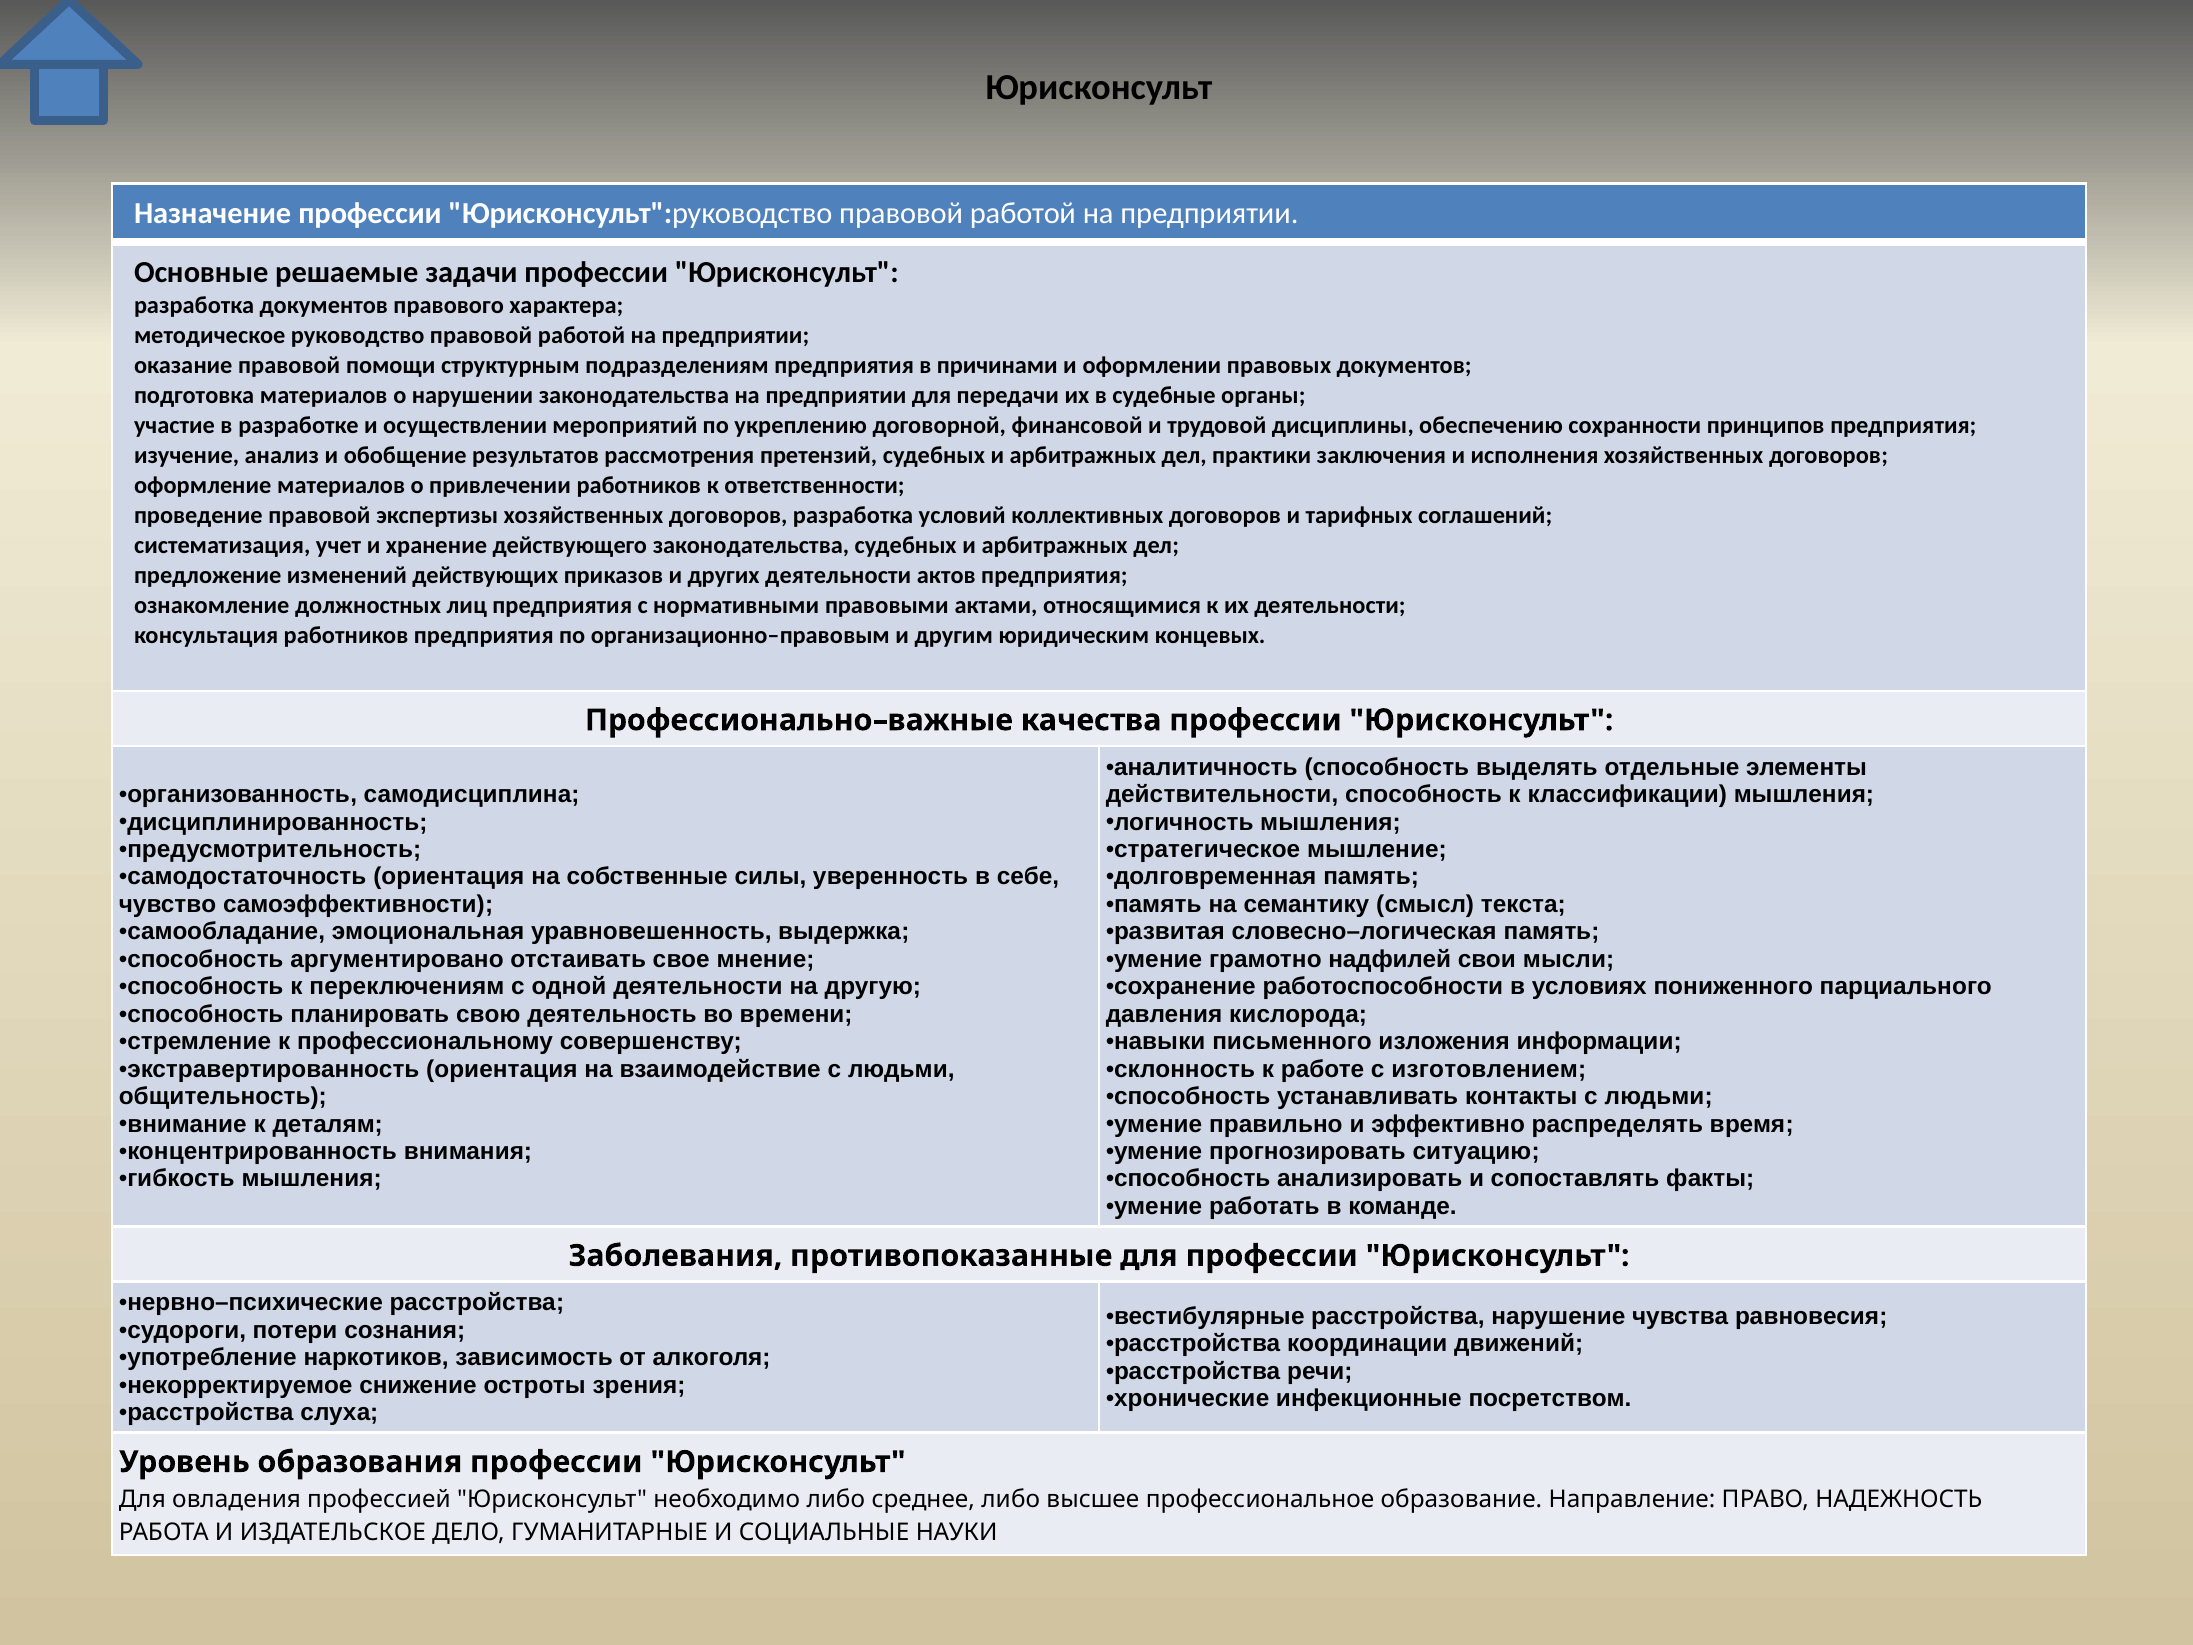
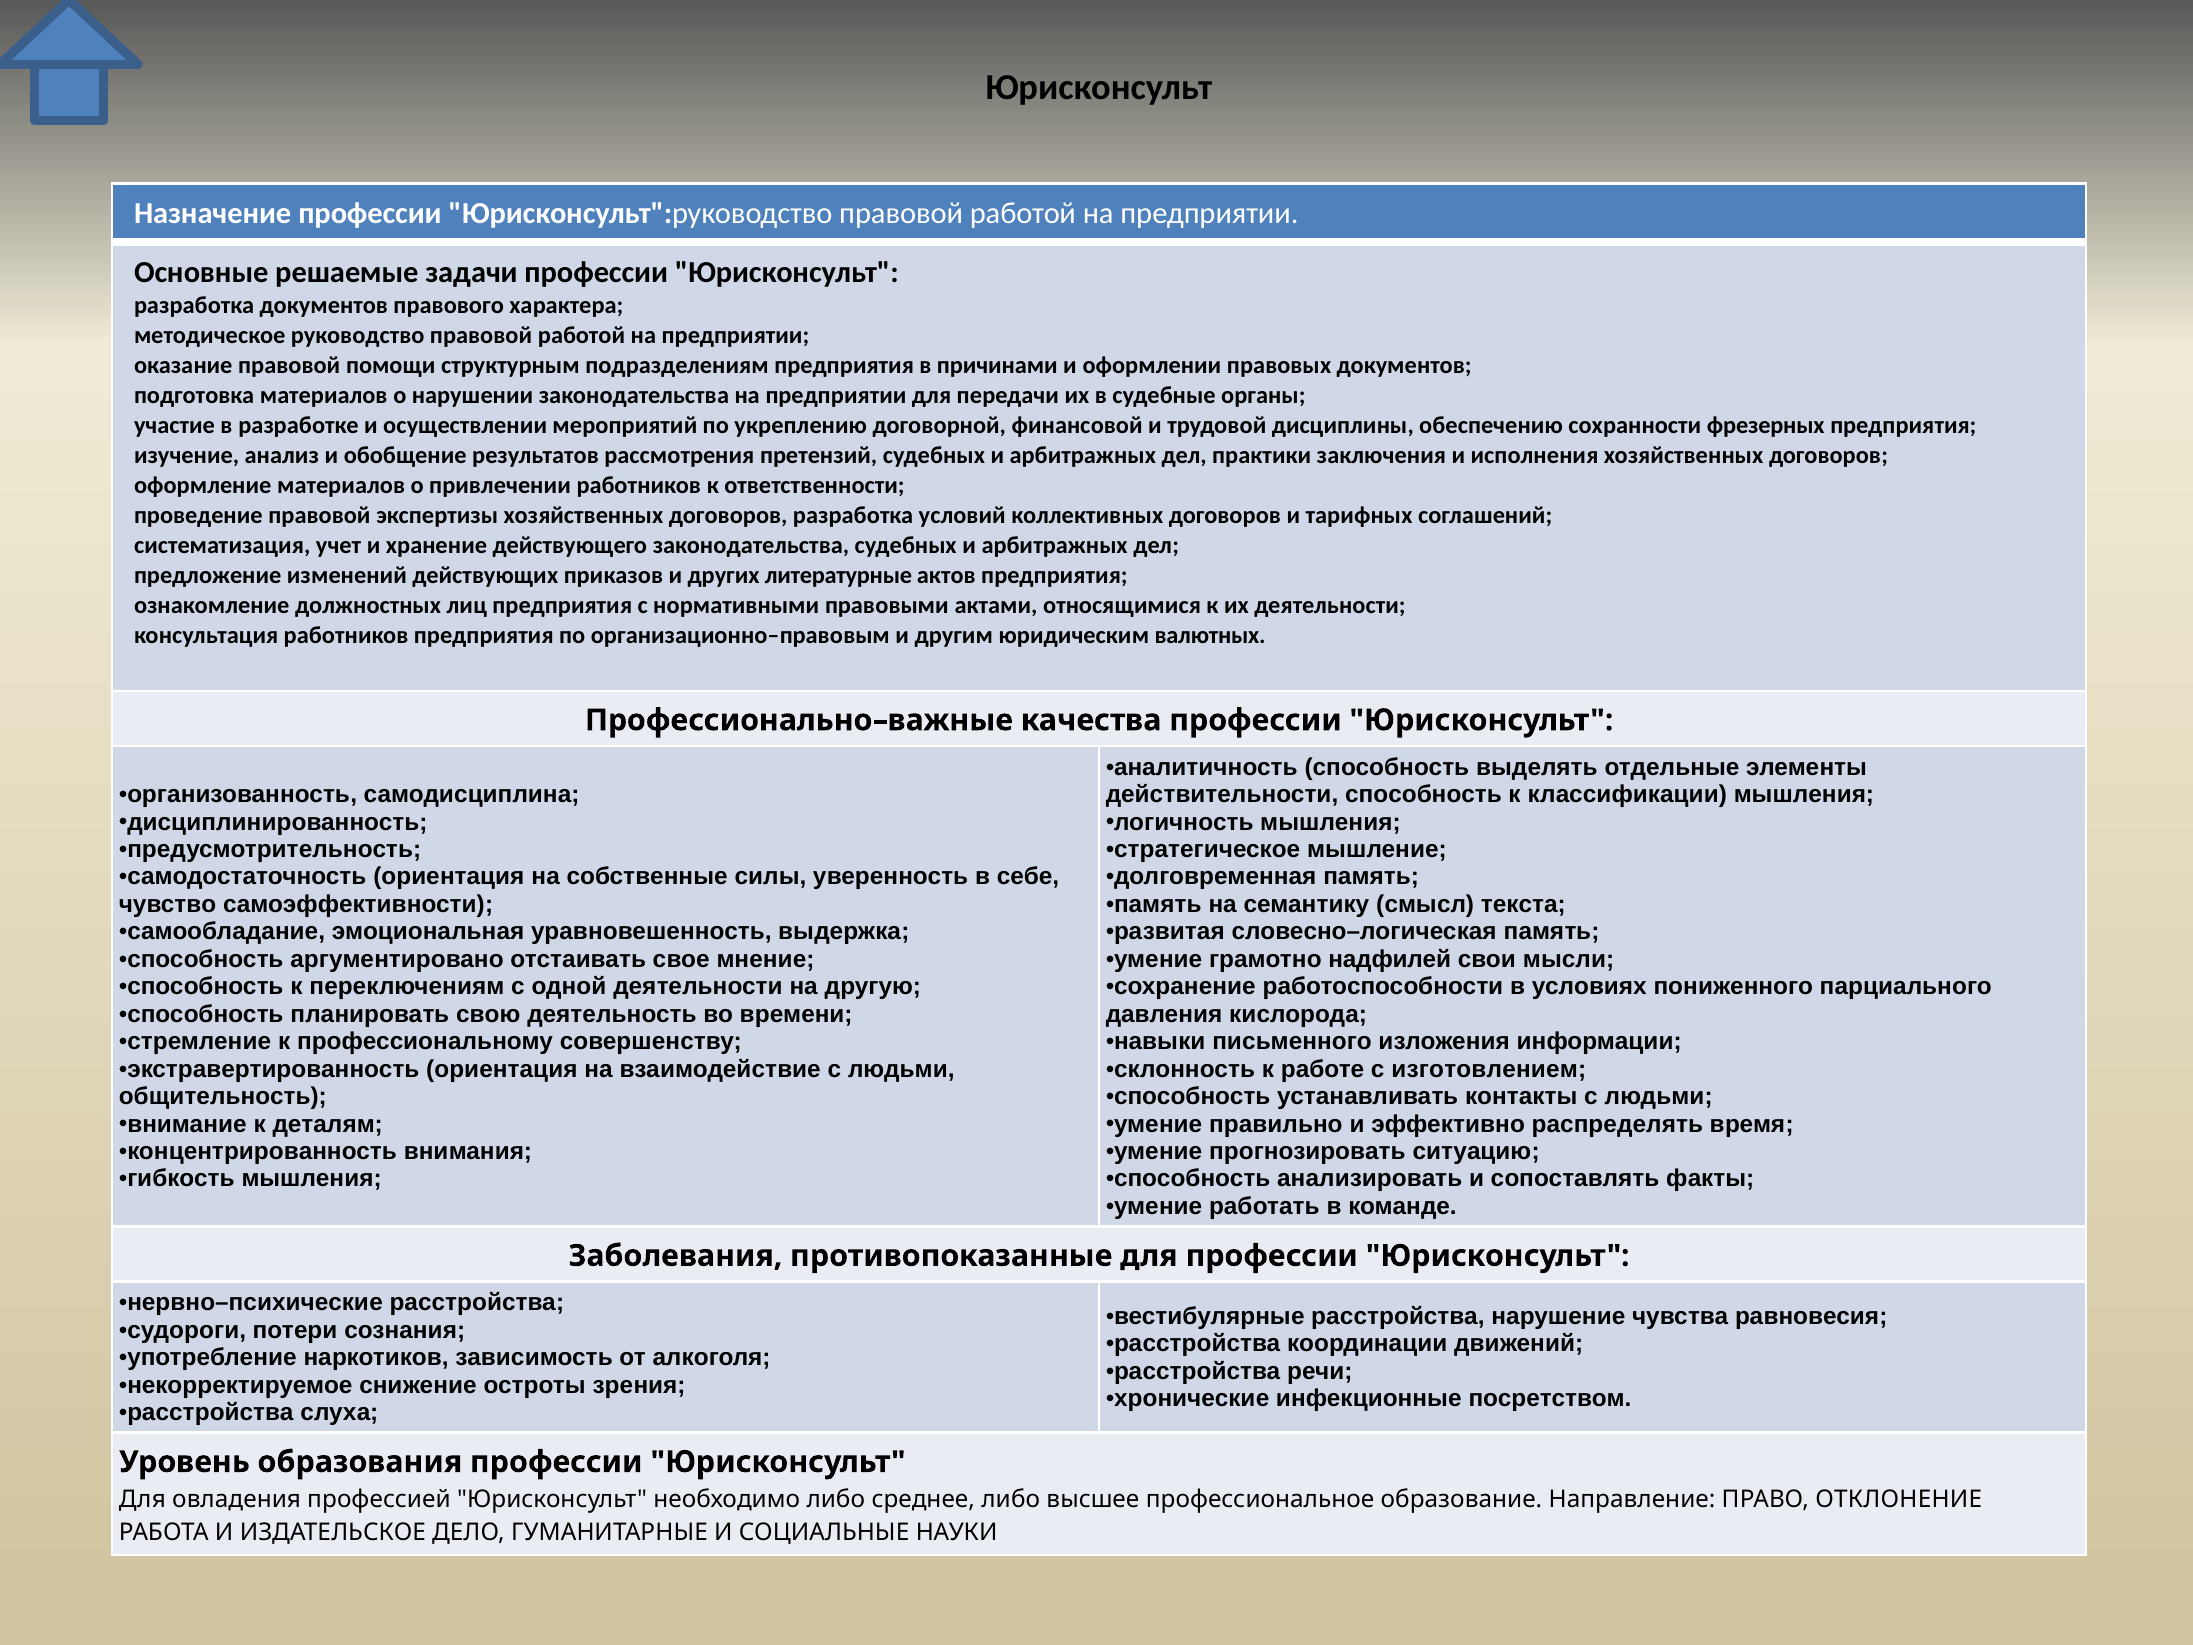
принципов: принципов -> фрезерных
других деятельности: деятельности -> литературные
концевых: концевых -> валютных
НАДЕЖНОСТЬ: НАДЕЖНОСТЬ -> ОТКЛОНЕНИЕ
